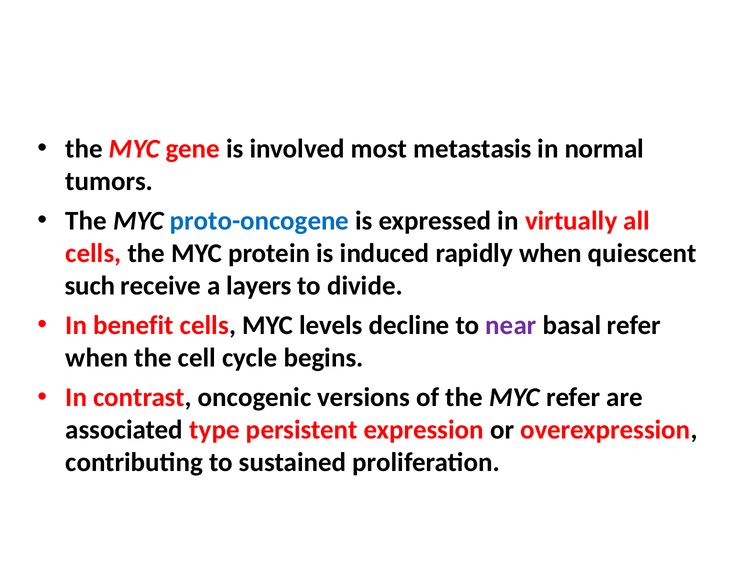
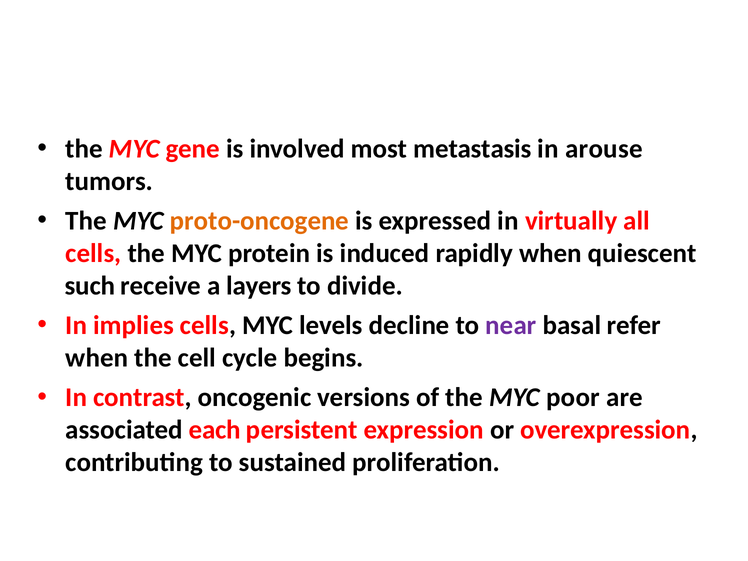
normal: normal -> arouse
proto-oncogene colour: blue -> orange
benefit: benefit -> implies
MYC refer: refer -> poor
type: type -> each
